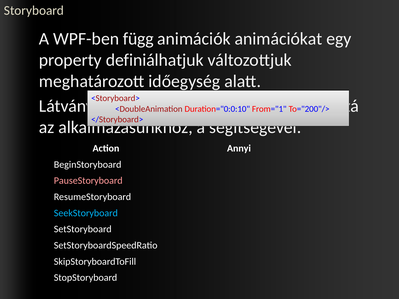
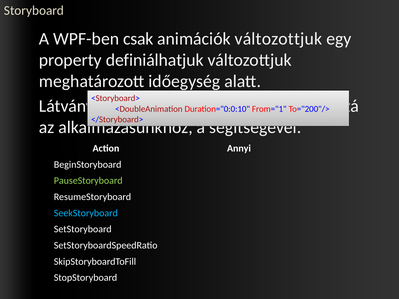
függ: függ -> csak
animációk animációkat: animációkat -> változottjuk
PauseStoryboard colour: pink -> light green
